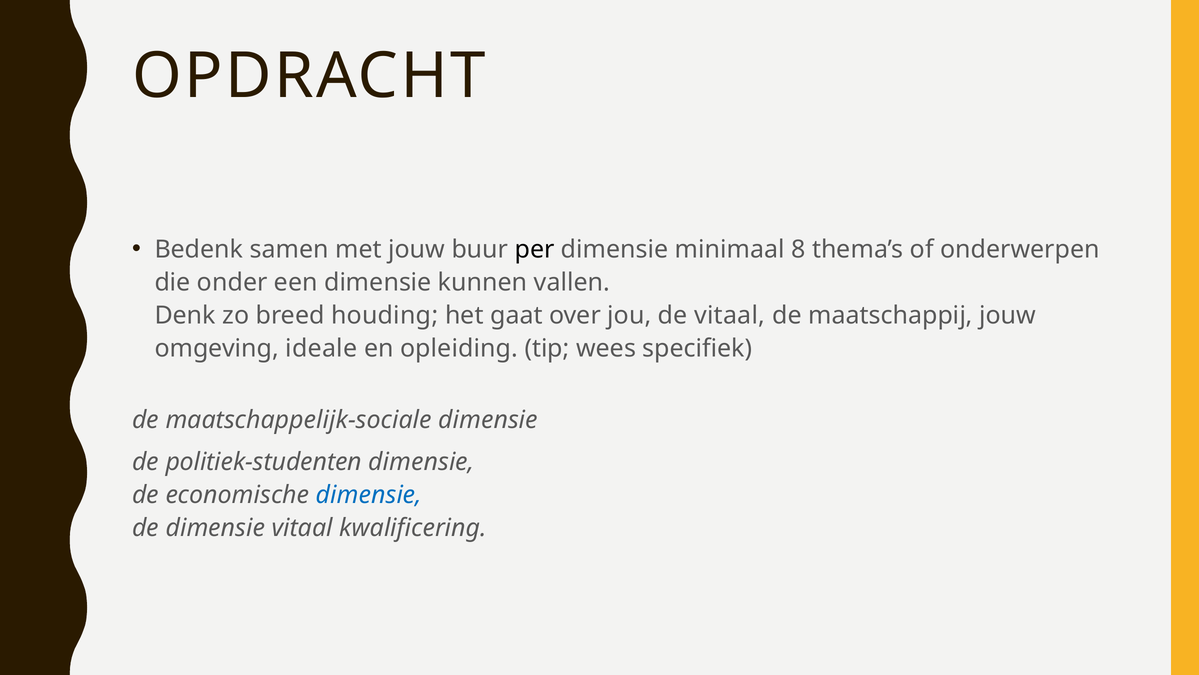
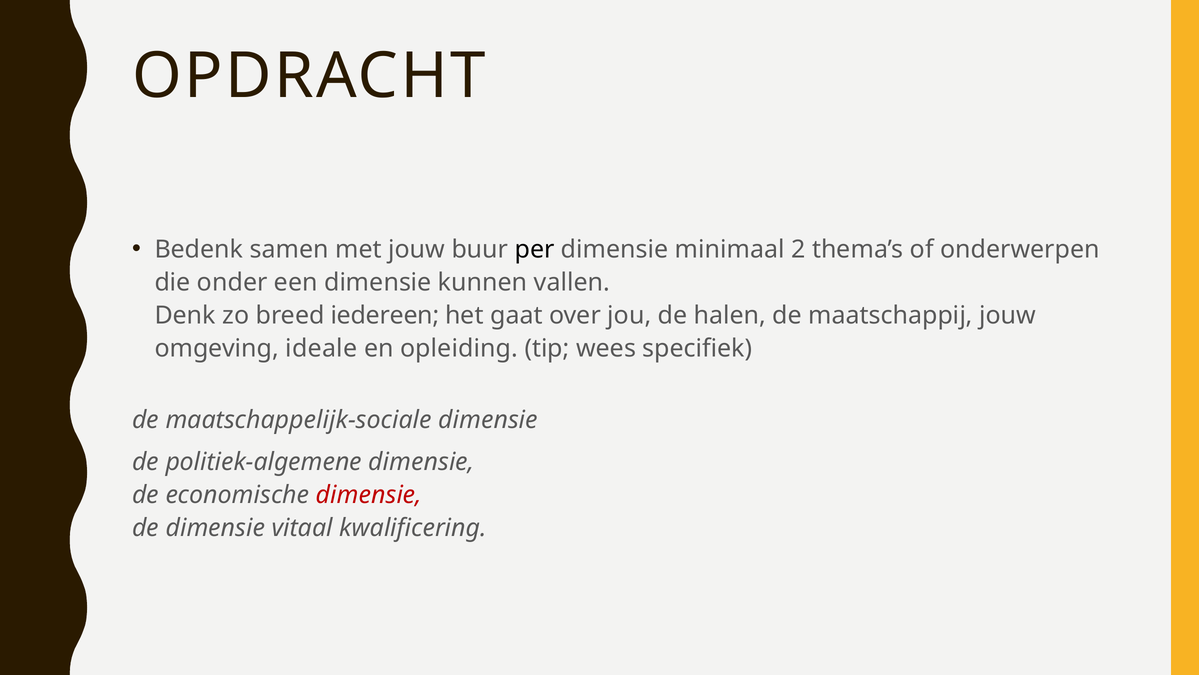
8: 8 -> 2
houding: houding -> iedereen
de vitaal: vitaal -> halen
politiek-studenten: politiek-studenten -> politiek-algemene
dimensie at (369, 495) colour: blue -> red
